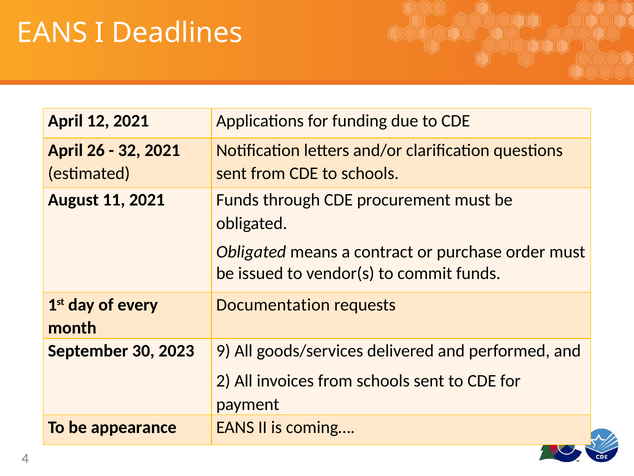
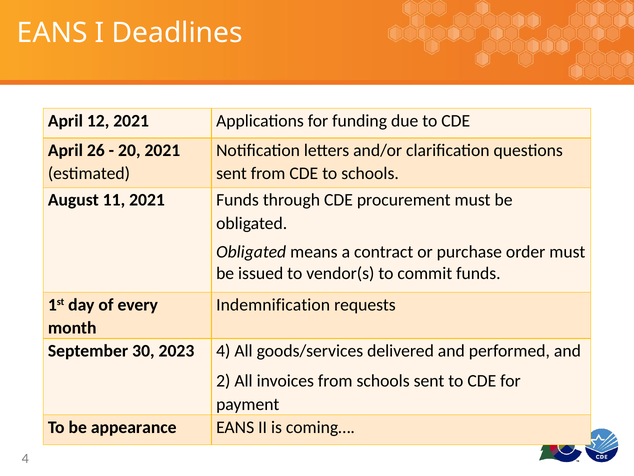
32: 32 -> 20
Documentation: Documentation -> Indemnification
2023 9: 9 -> 4
